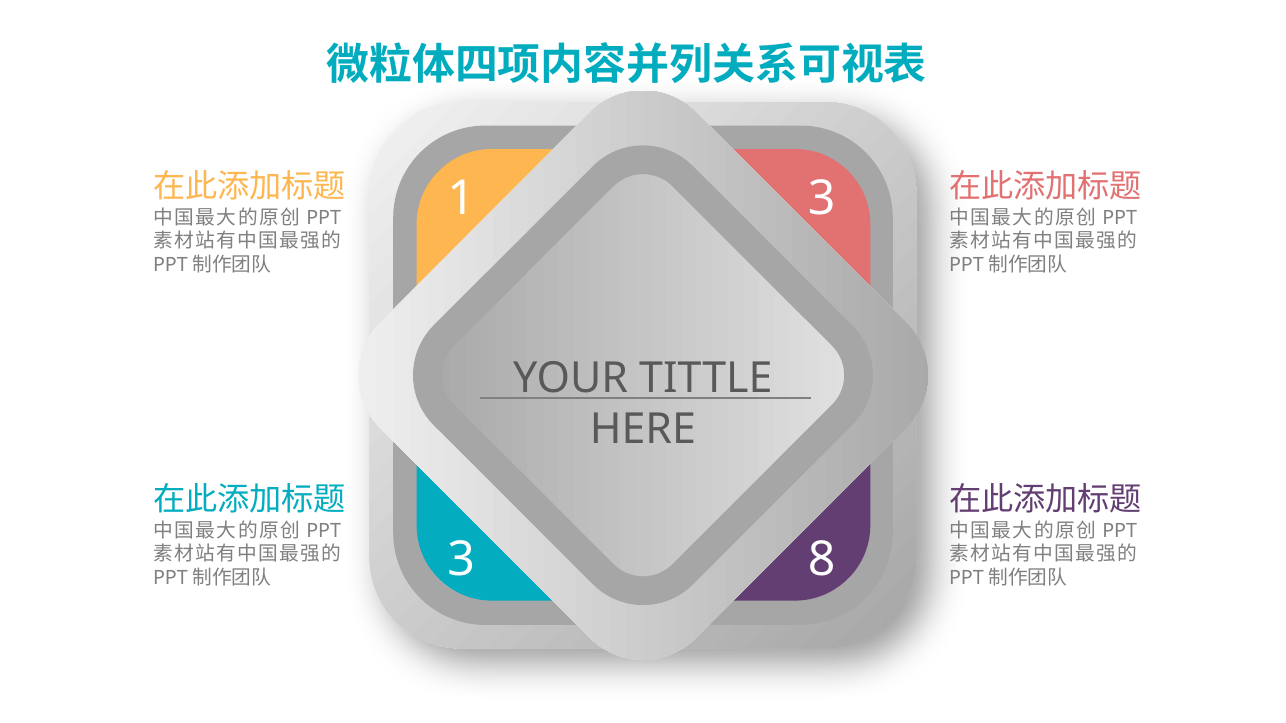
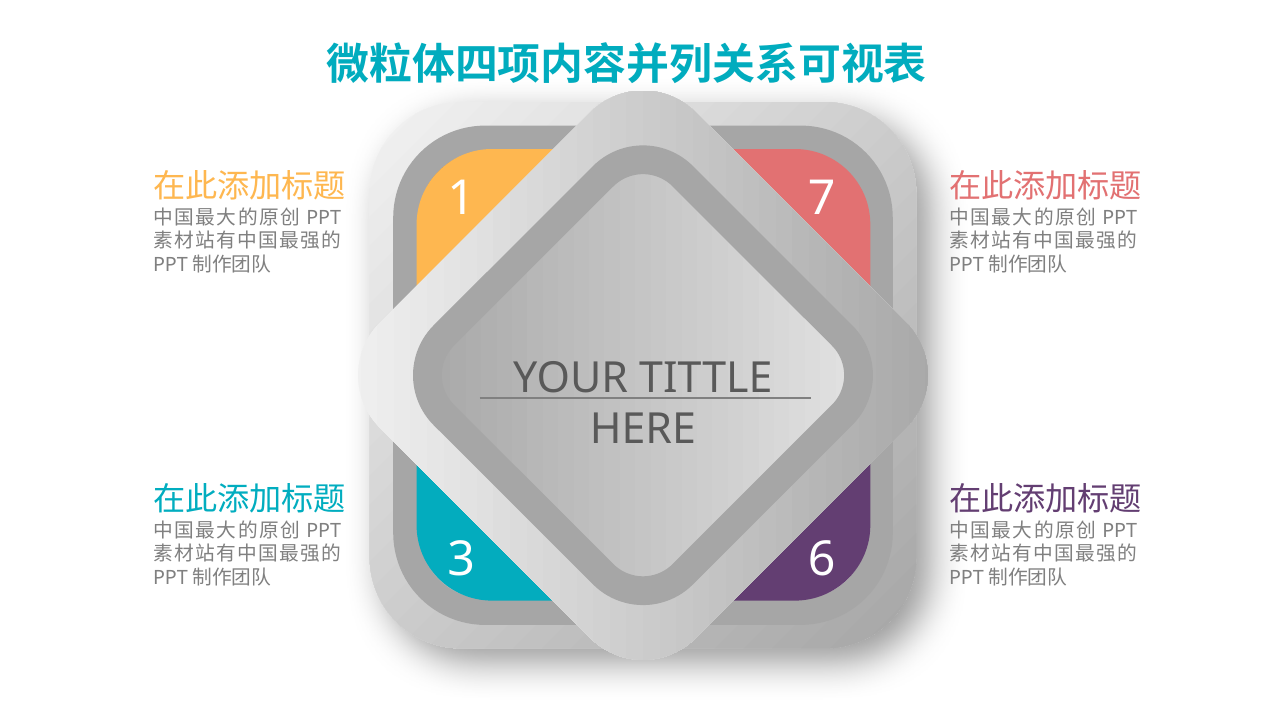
1 3: 3 -> 7
8: 8 -> 6
